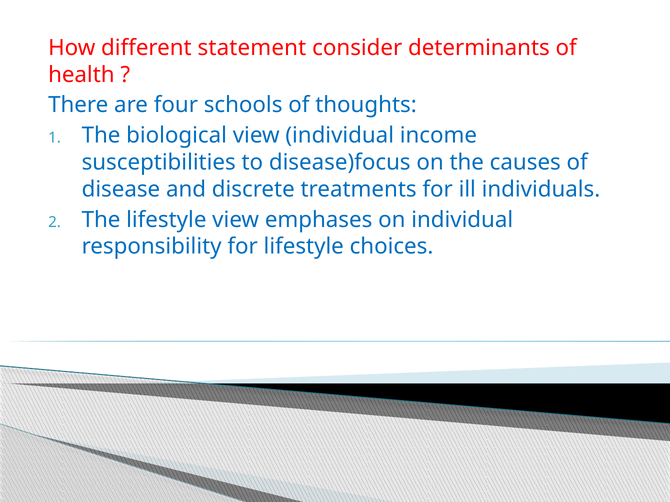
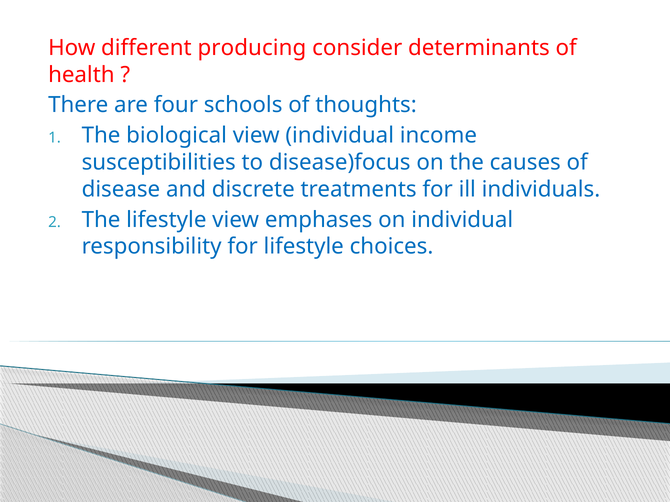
statement: statement -> producing
